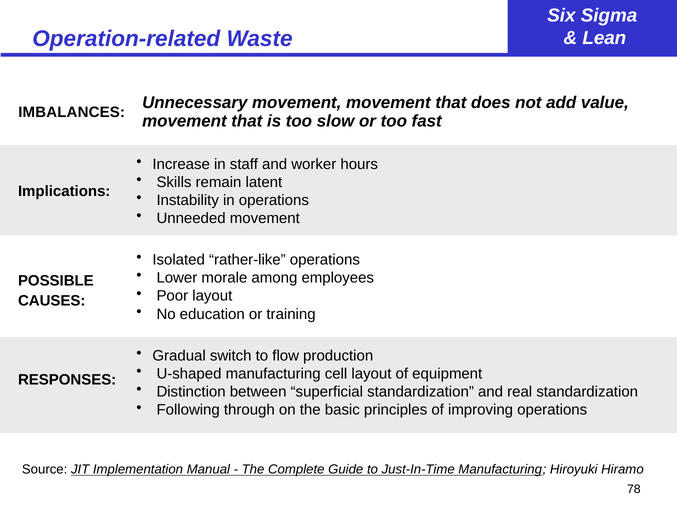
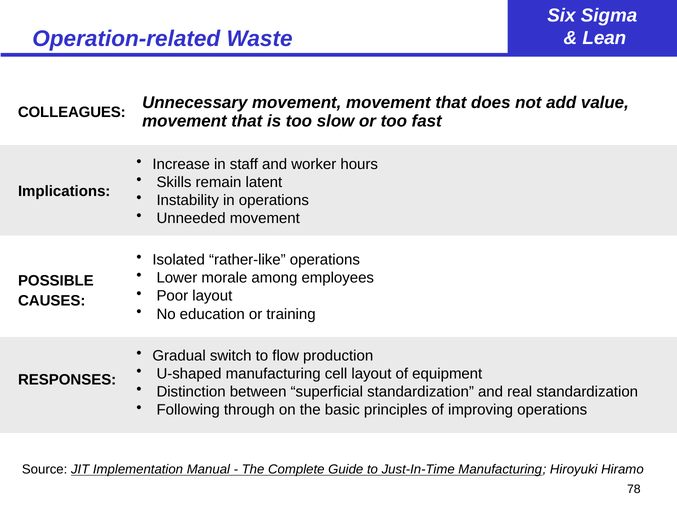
IMBALANCES: IMBALANCES -> COLLEAGUES
